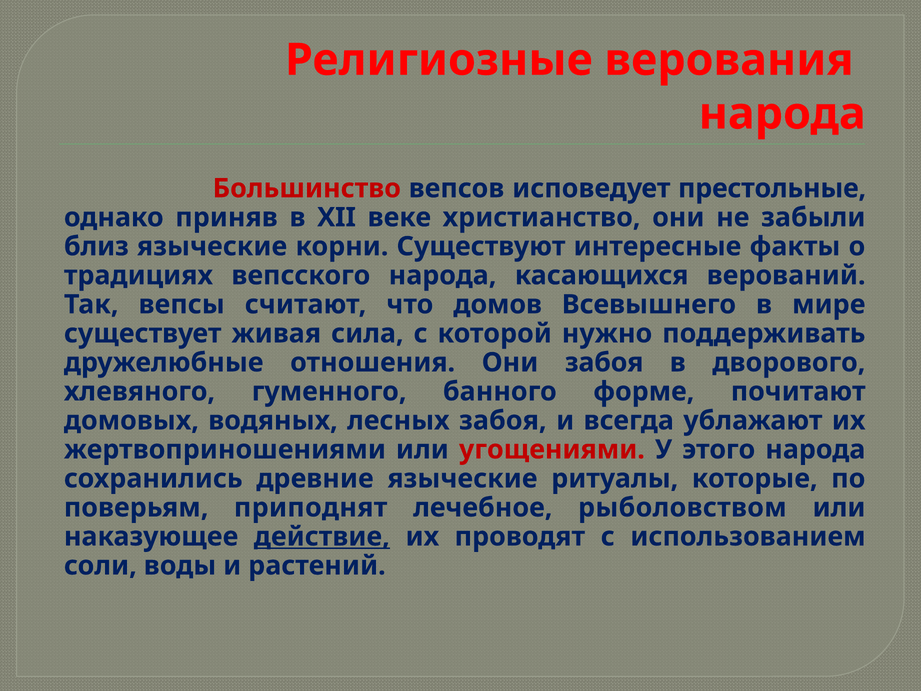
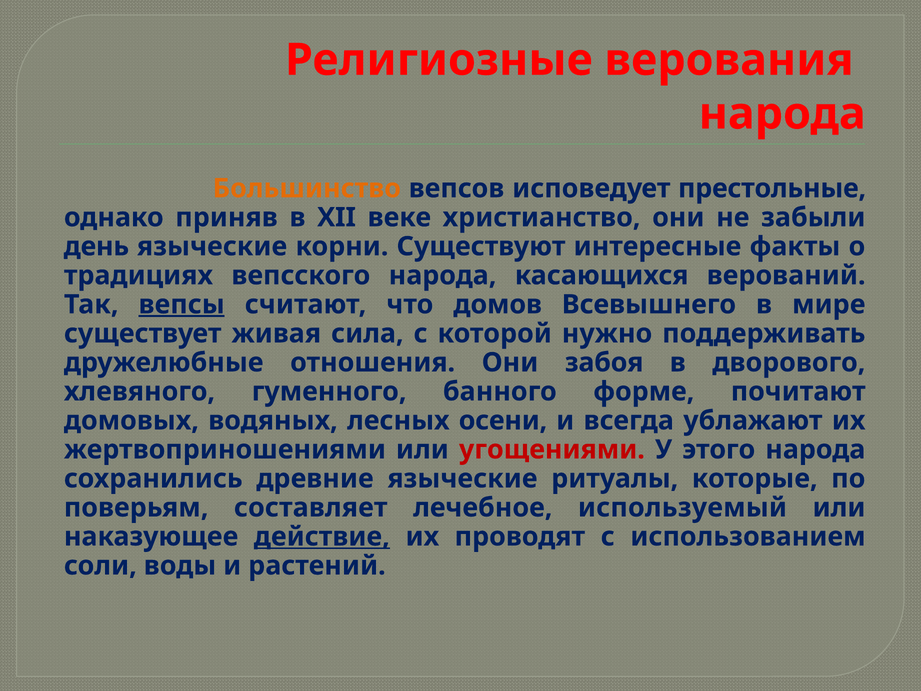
Большинство colour: red -> orange
близ: близ -> день
вепсы underline: none -> present
лесных забоя: забоя -> осени
приподнят: приподнят -> составляет
рыболовством: рыболовством -> используемый
